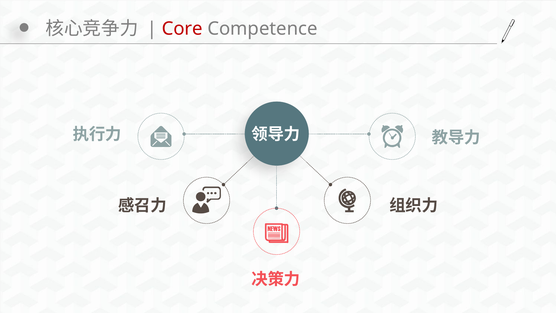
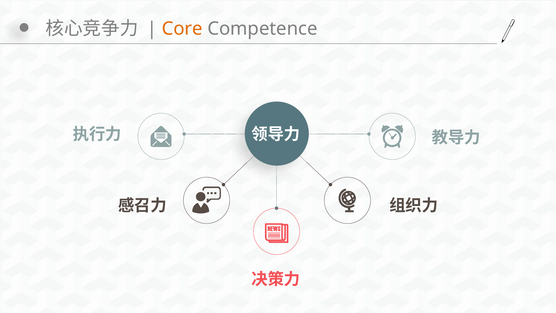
Core colour: red -> orange
